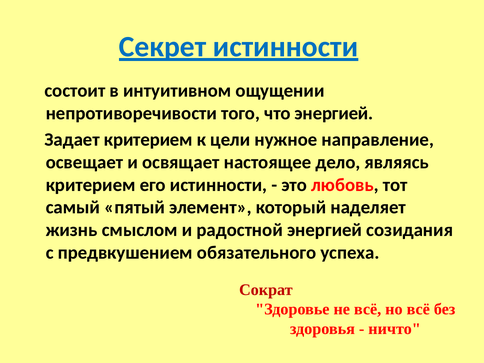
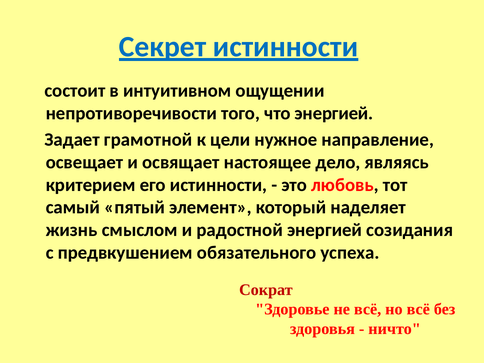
Задает критерием: критерием -> грамотной
